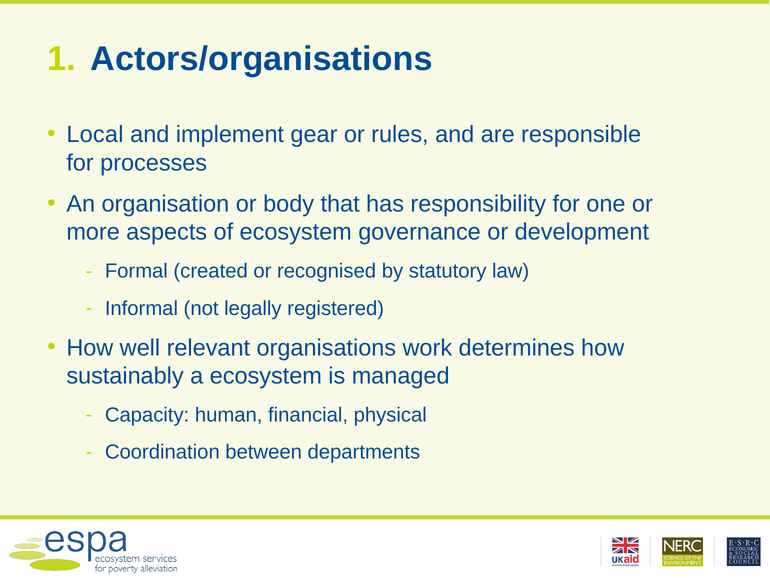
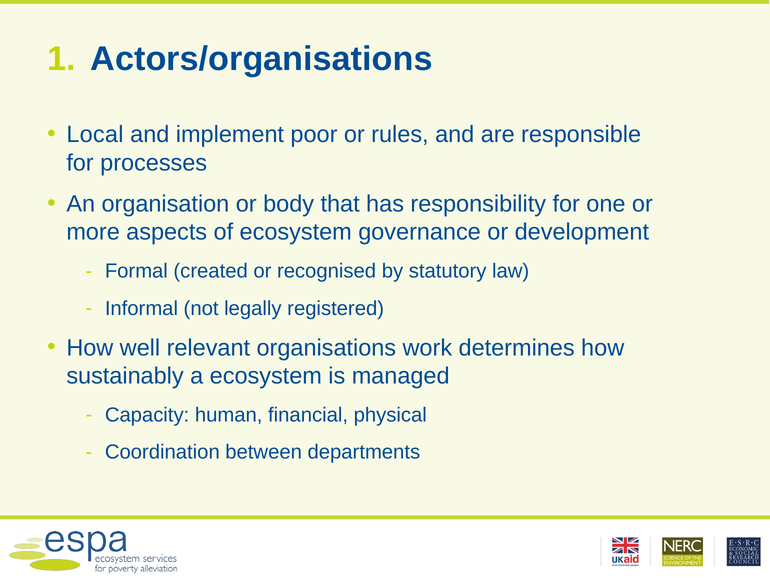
gear: gear -> poor
